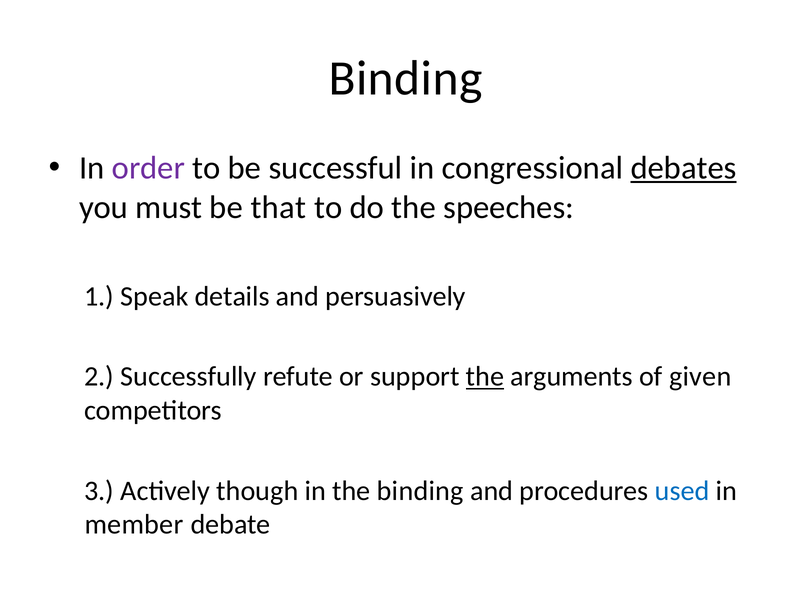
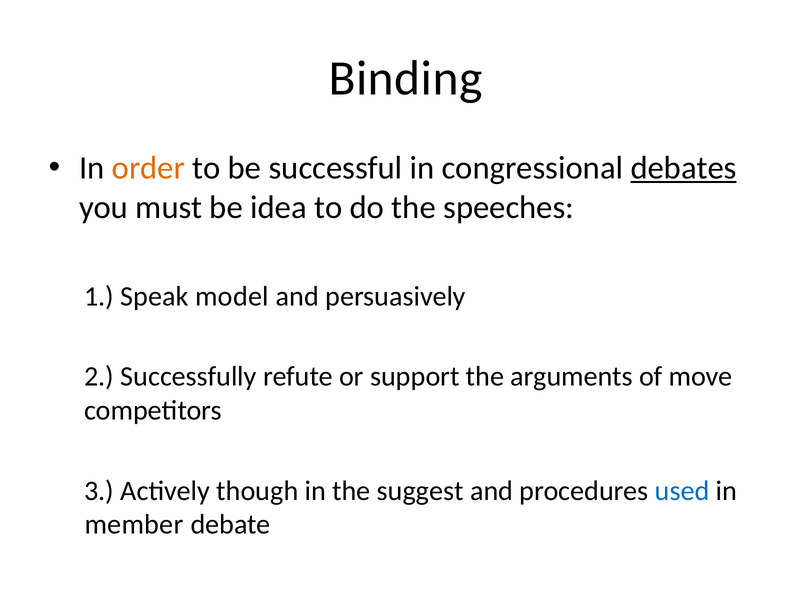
order colour: purple -> orange
that: that -> idea
details: details -> model
the at (485, 377) underline: present -> none
given: given -> move
the binding: binding -> suggest
